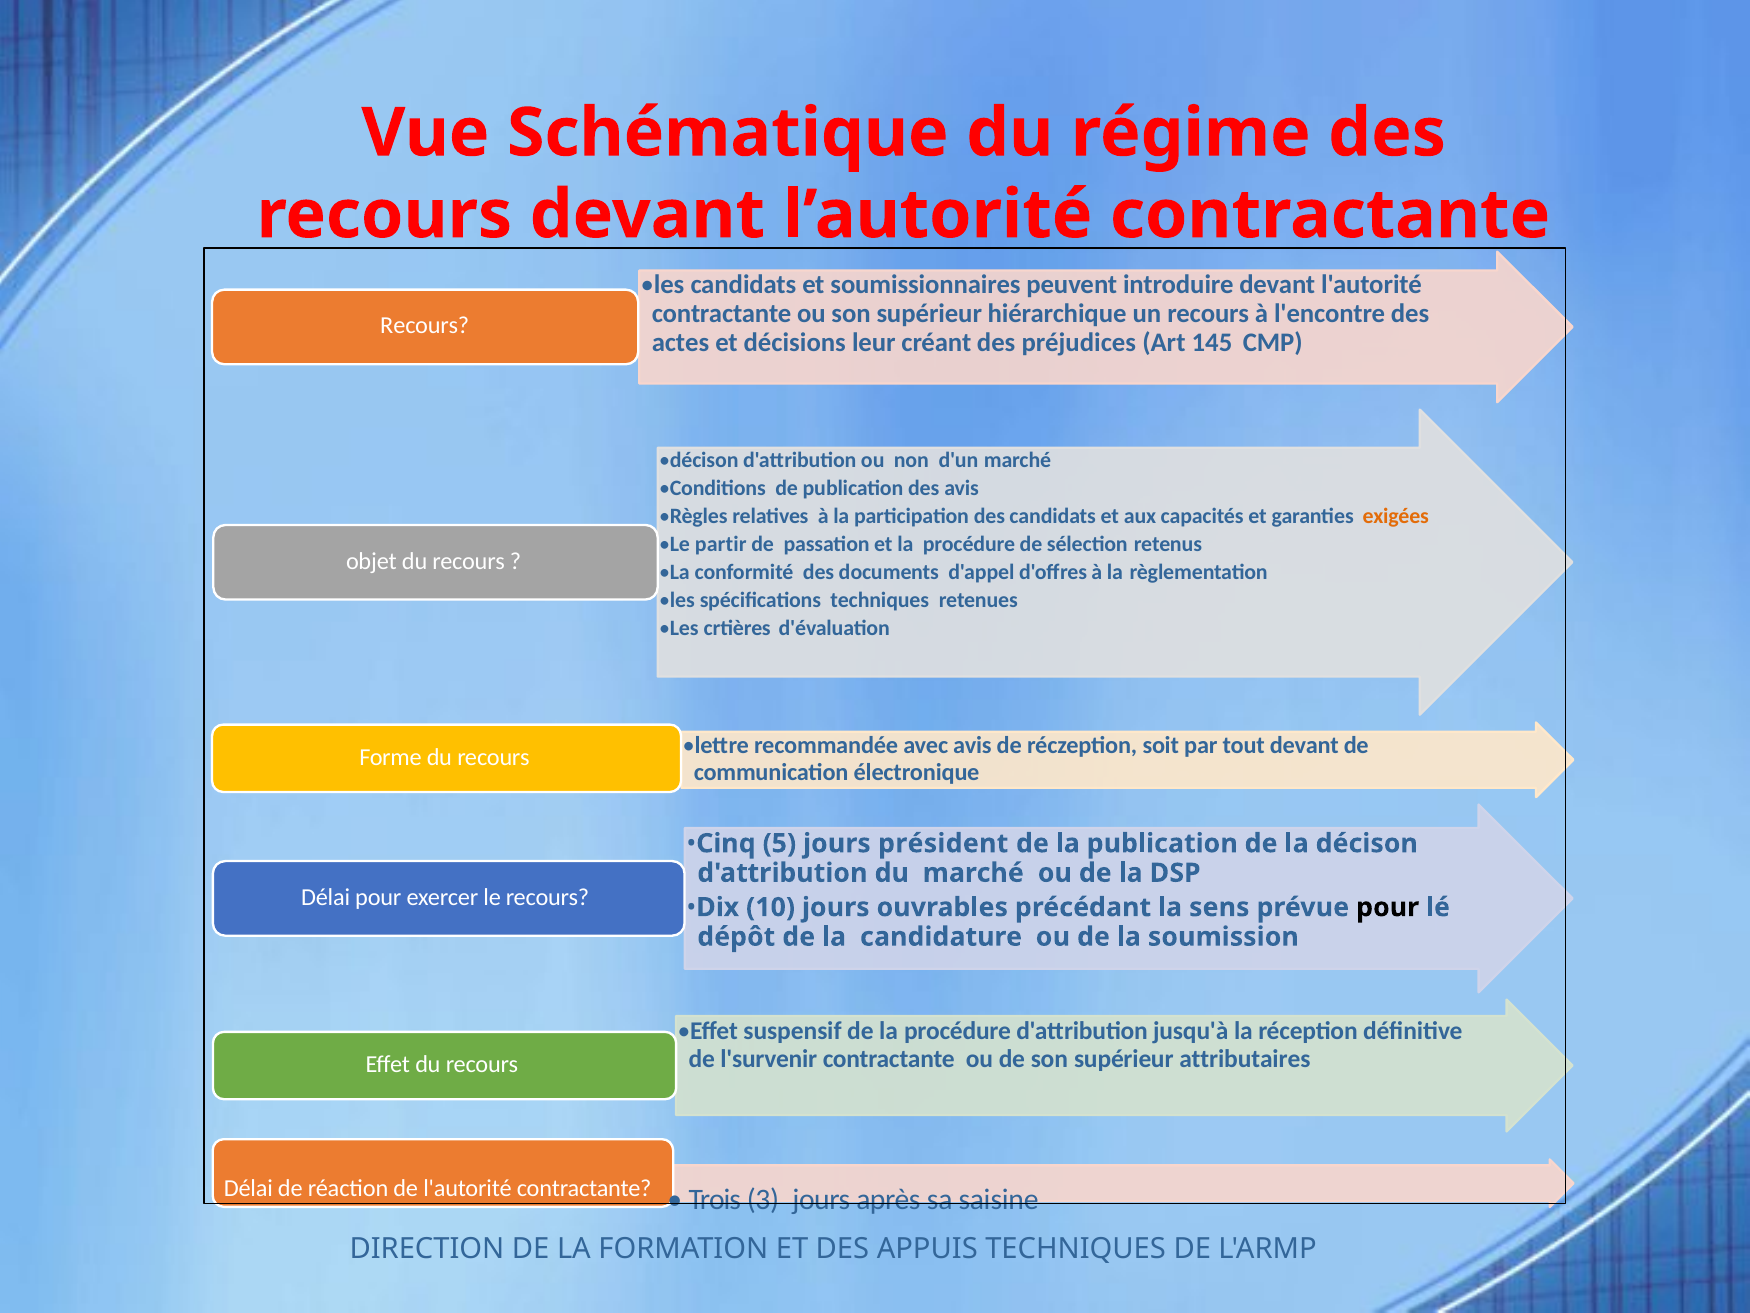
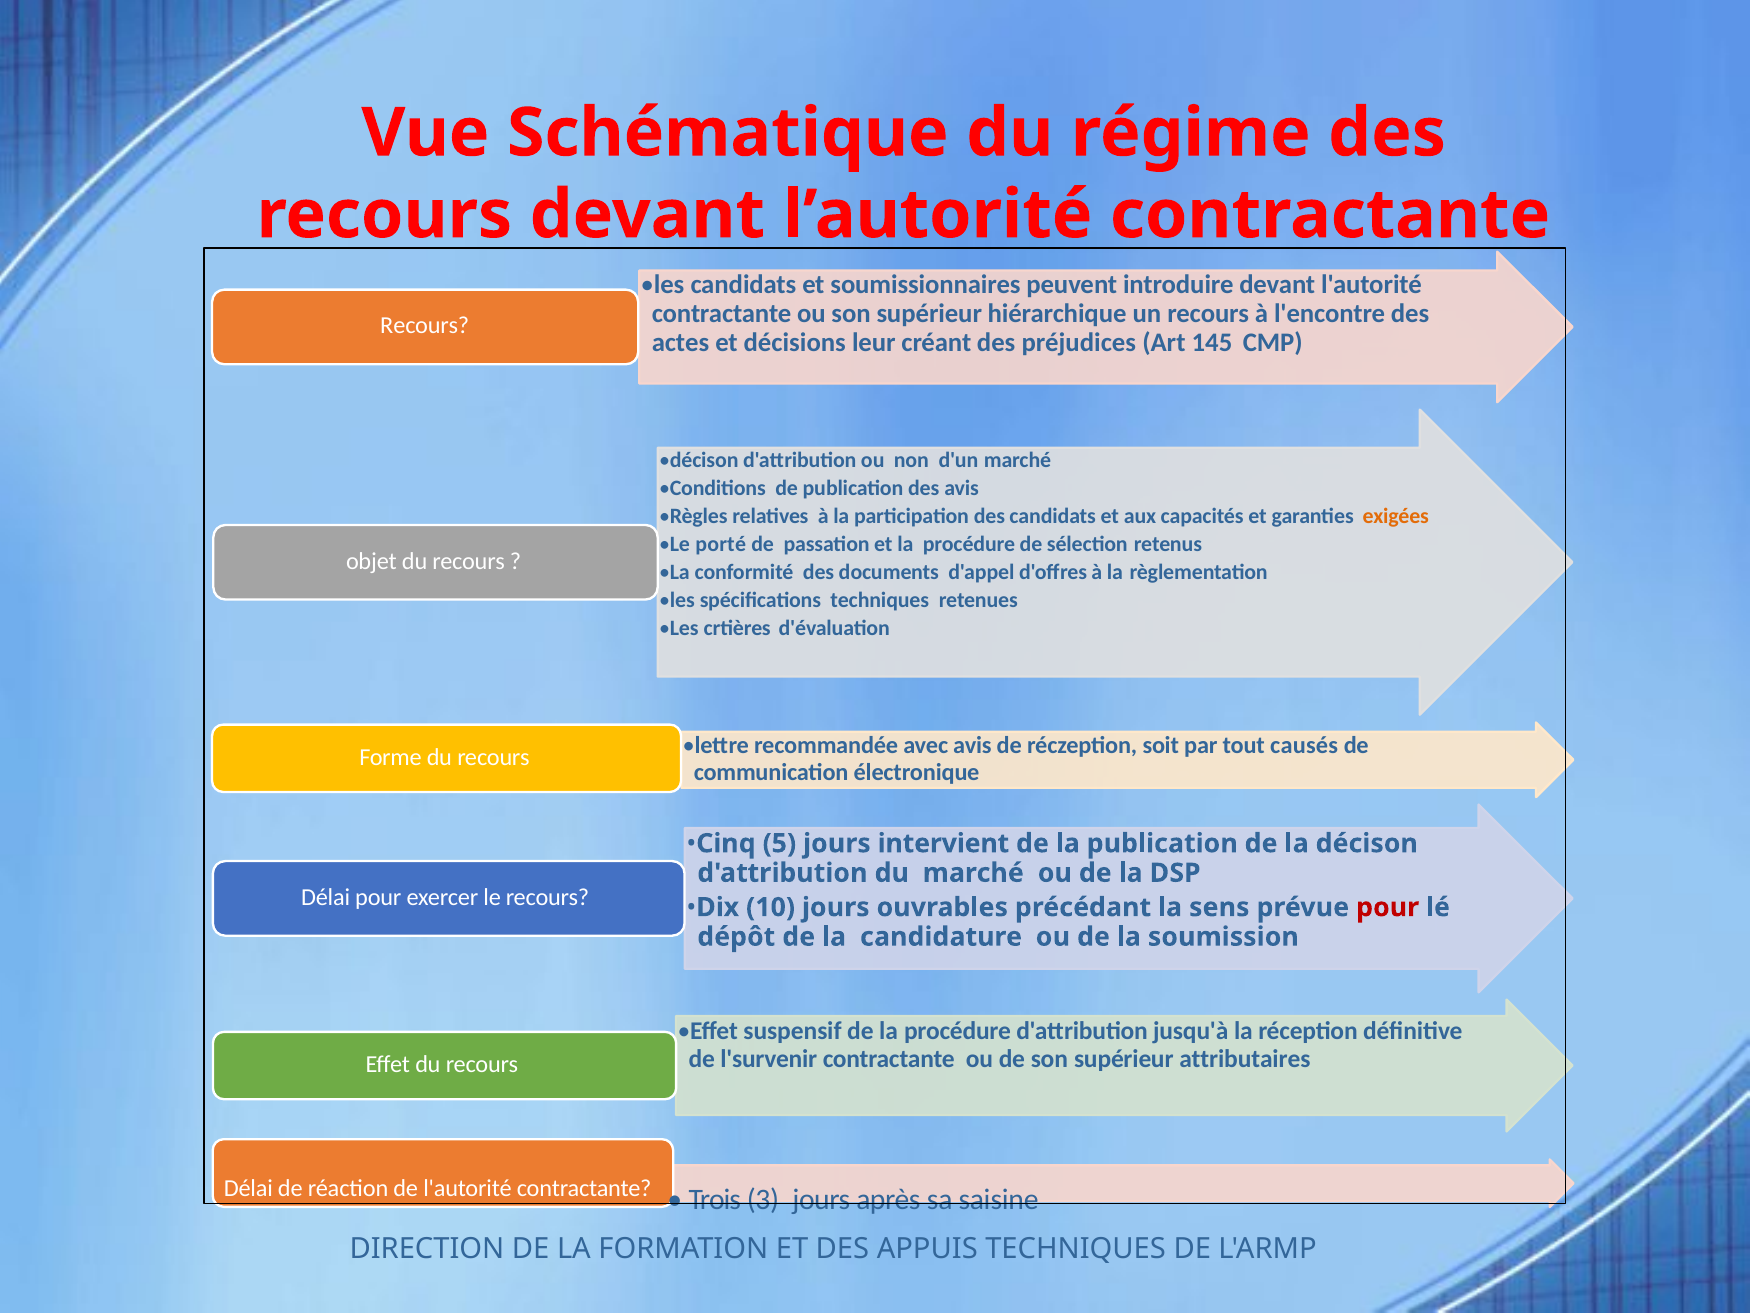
partir: partir -> porté
tout devant: devant -> causés
président: président -> intervient
pour at (1388, 907) colour: black -> red
